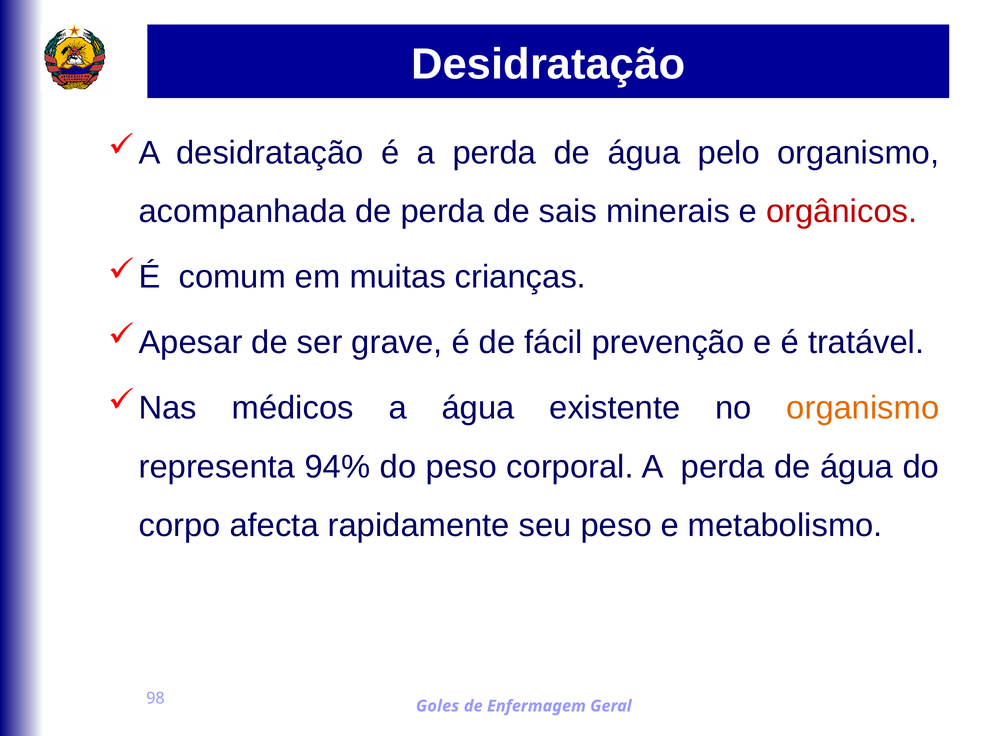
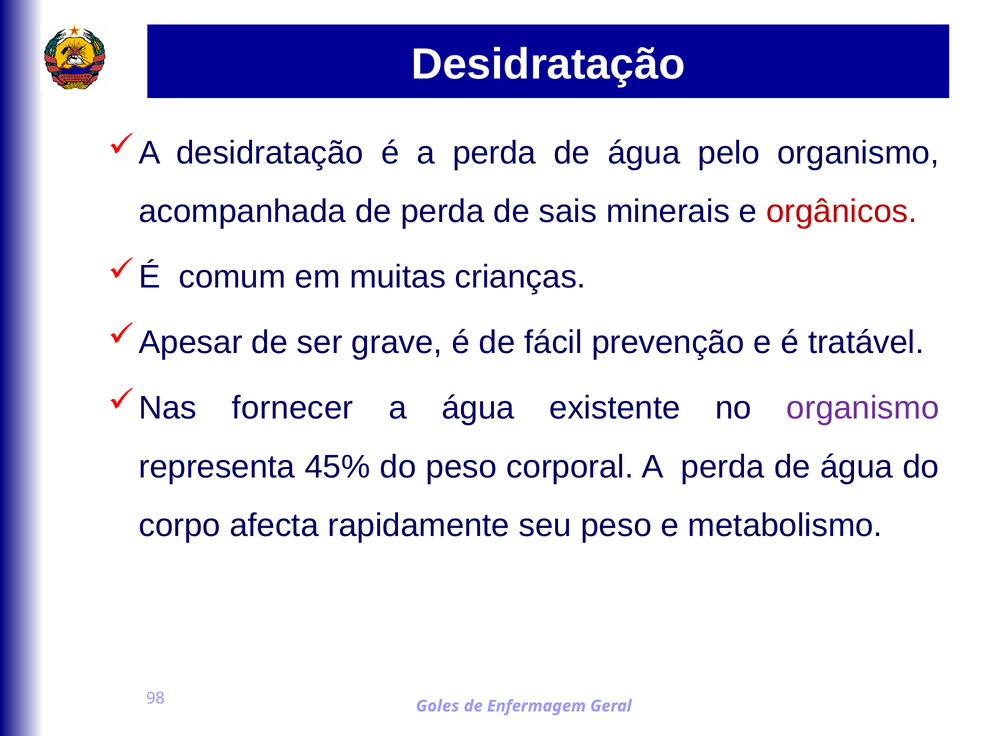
médicos: médicos -> fornecer
organismo at (863, 408) colour: orange -> purple
94%: 94% -> 45%
